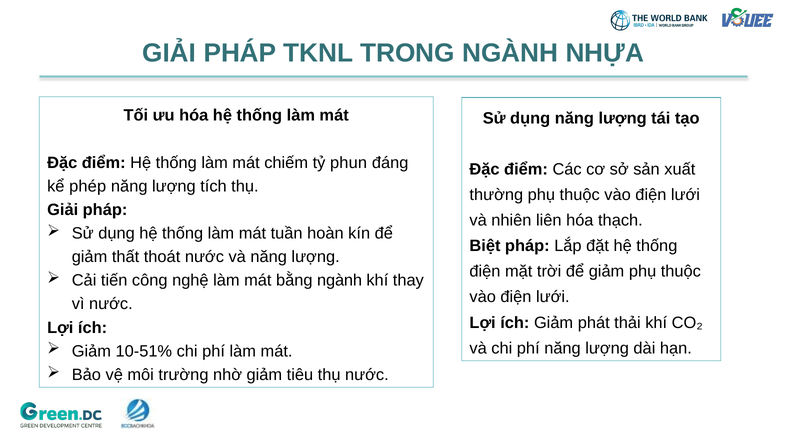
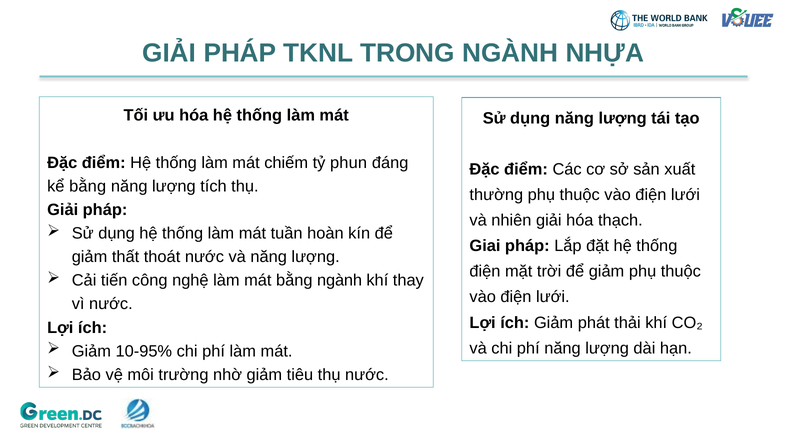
kể phép: phép -> bằng
nhiên liên: liên -> giải
Biệt: Biệt -> Giai
10-51%: 10-51% -> 10-95%
